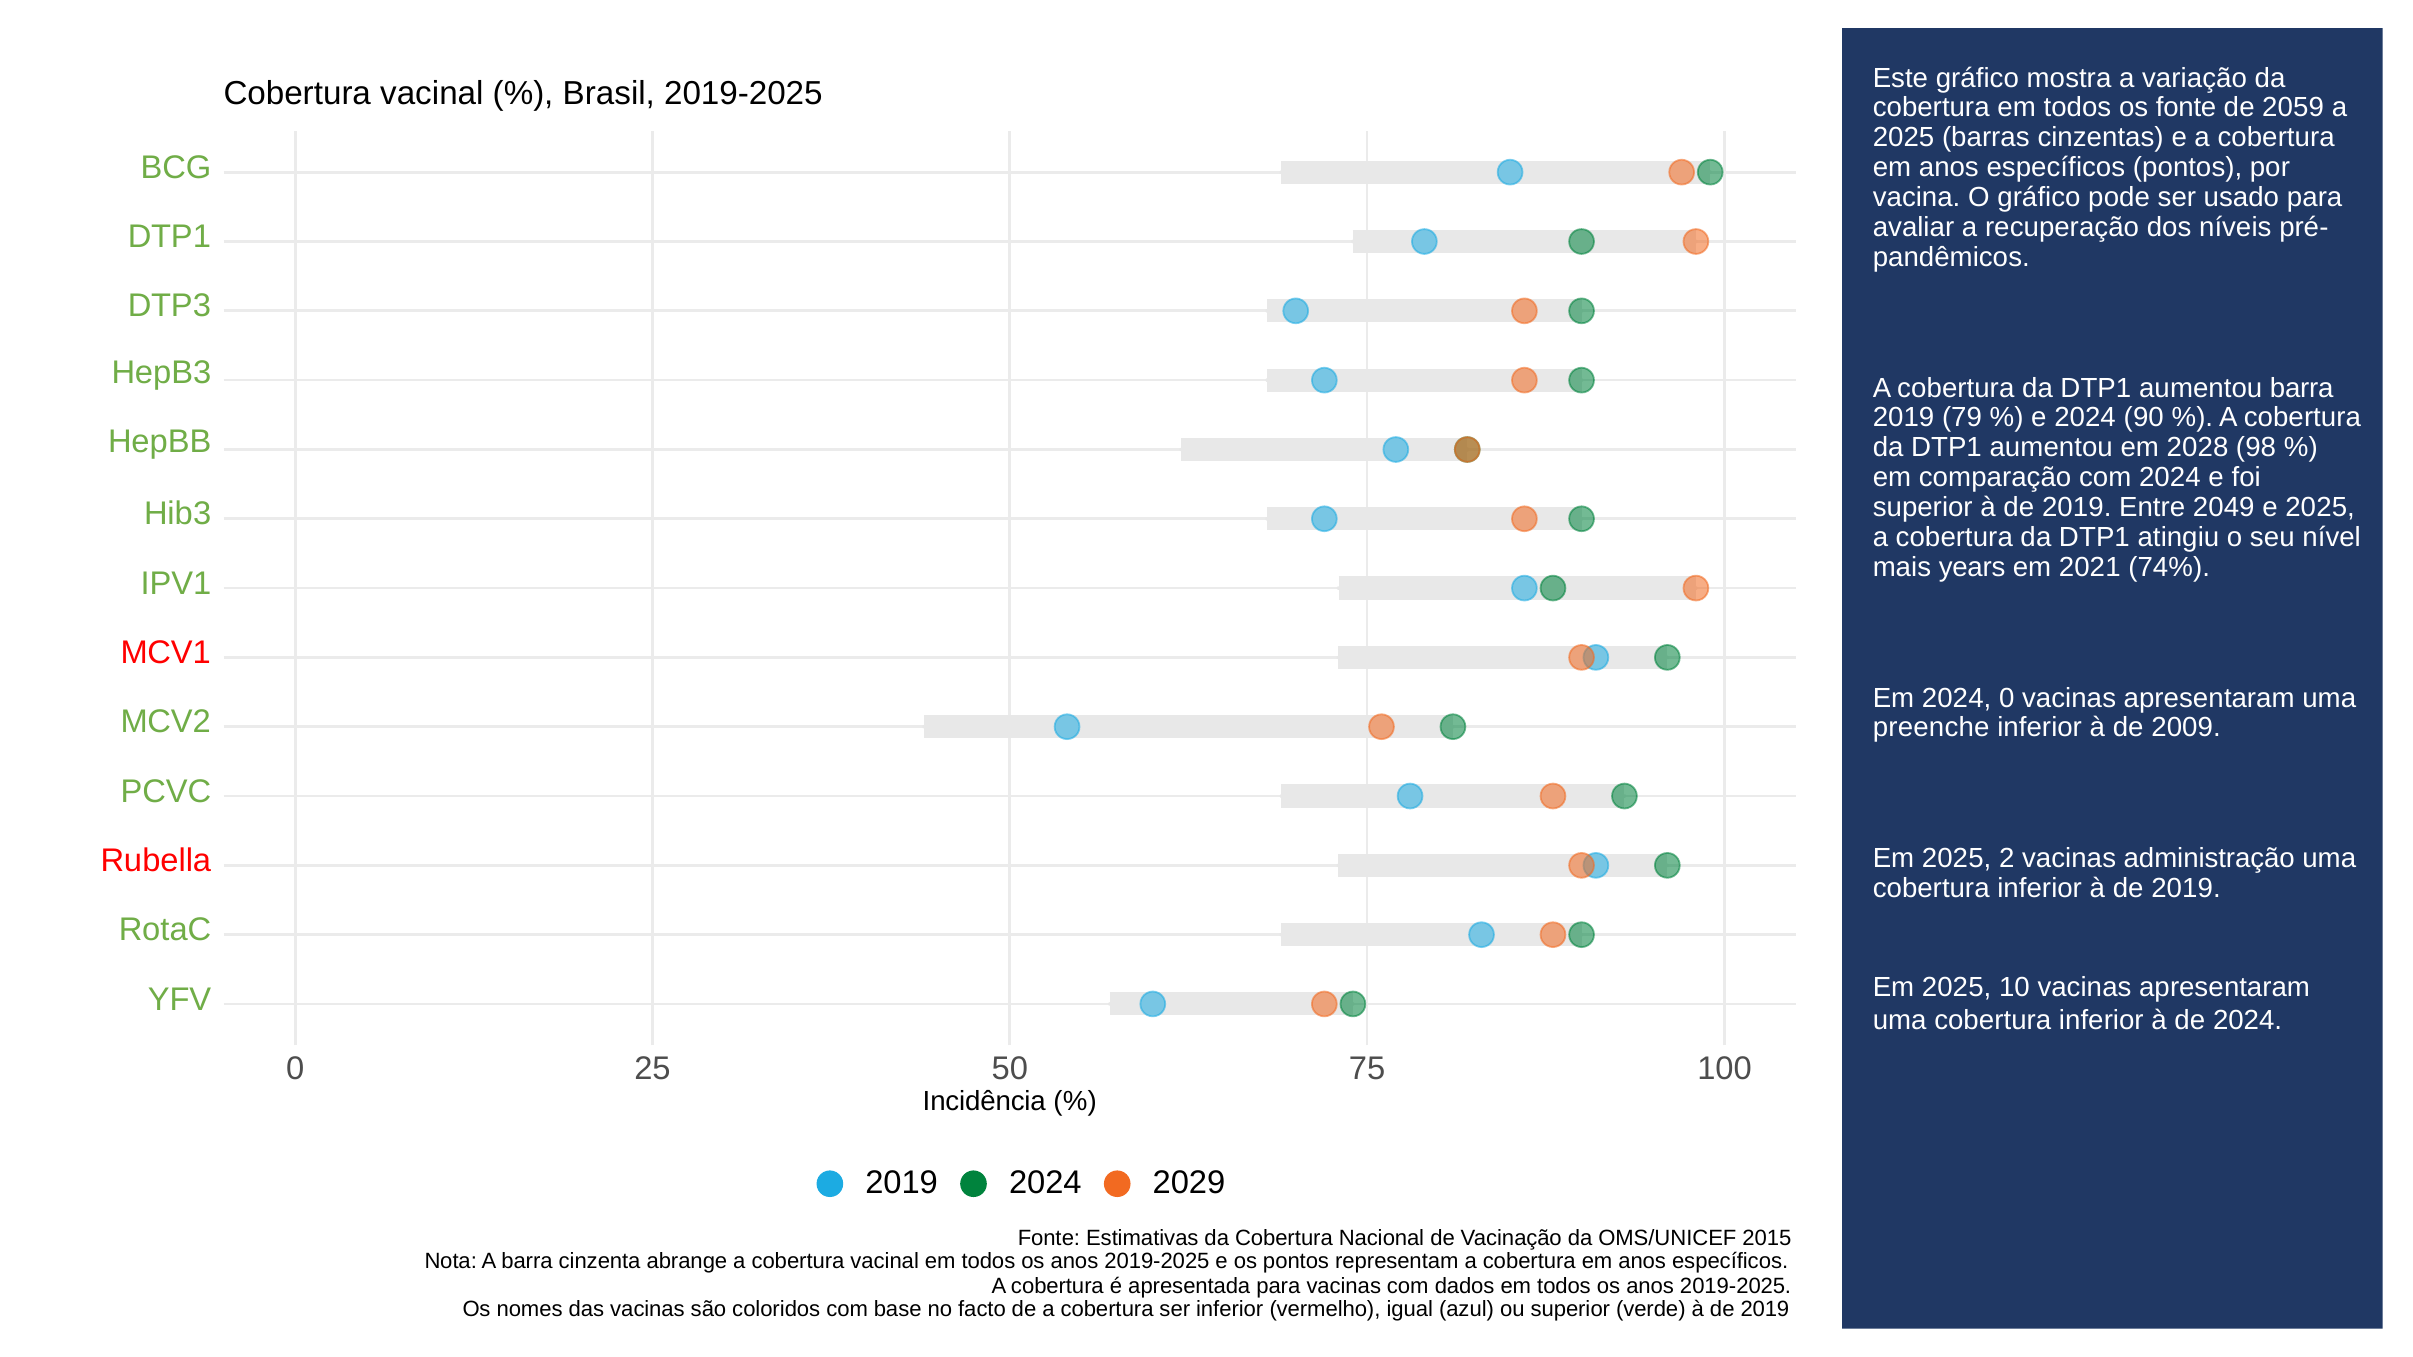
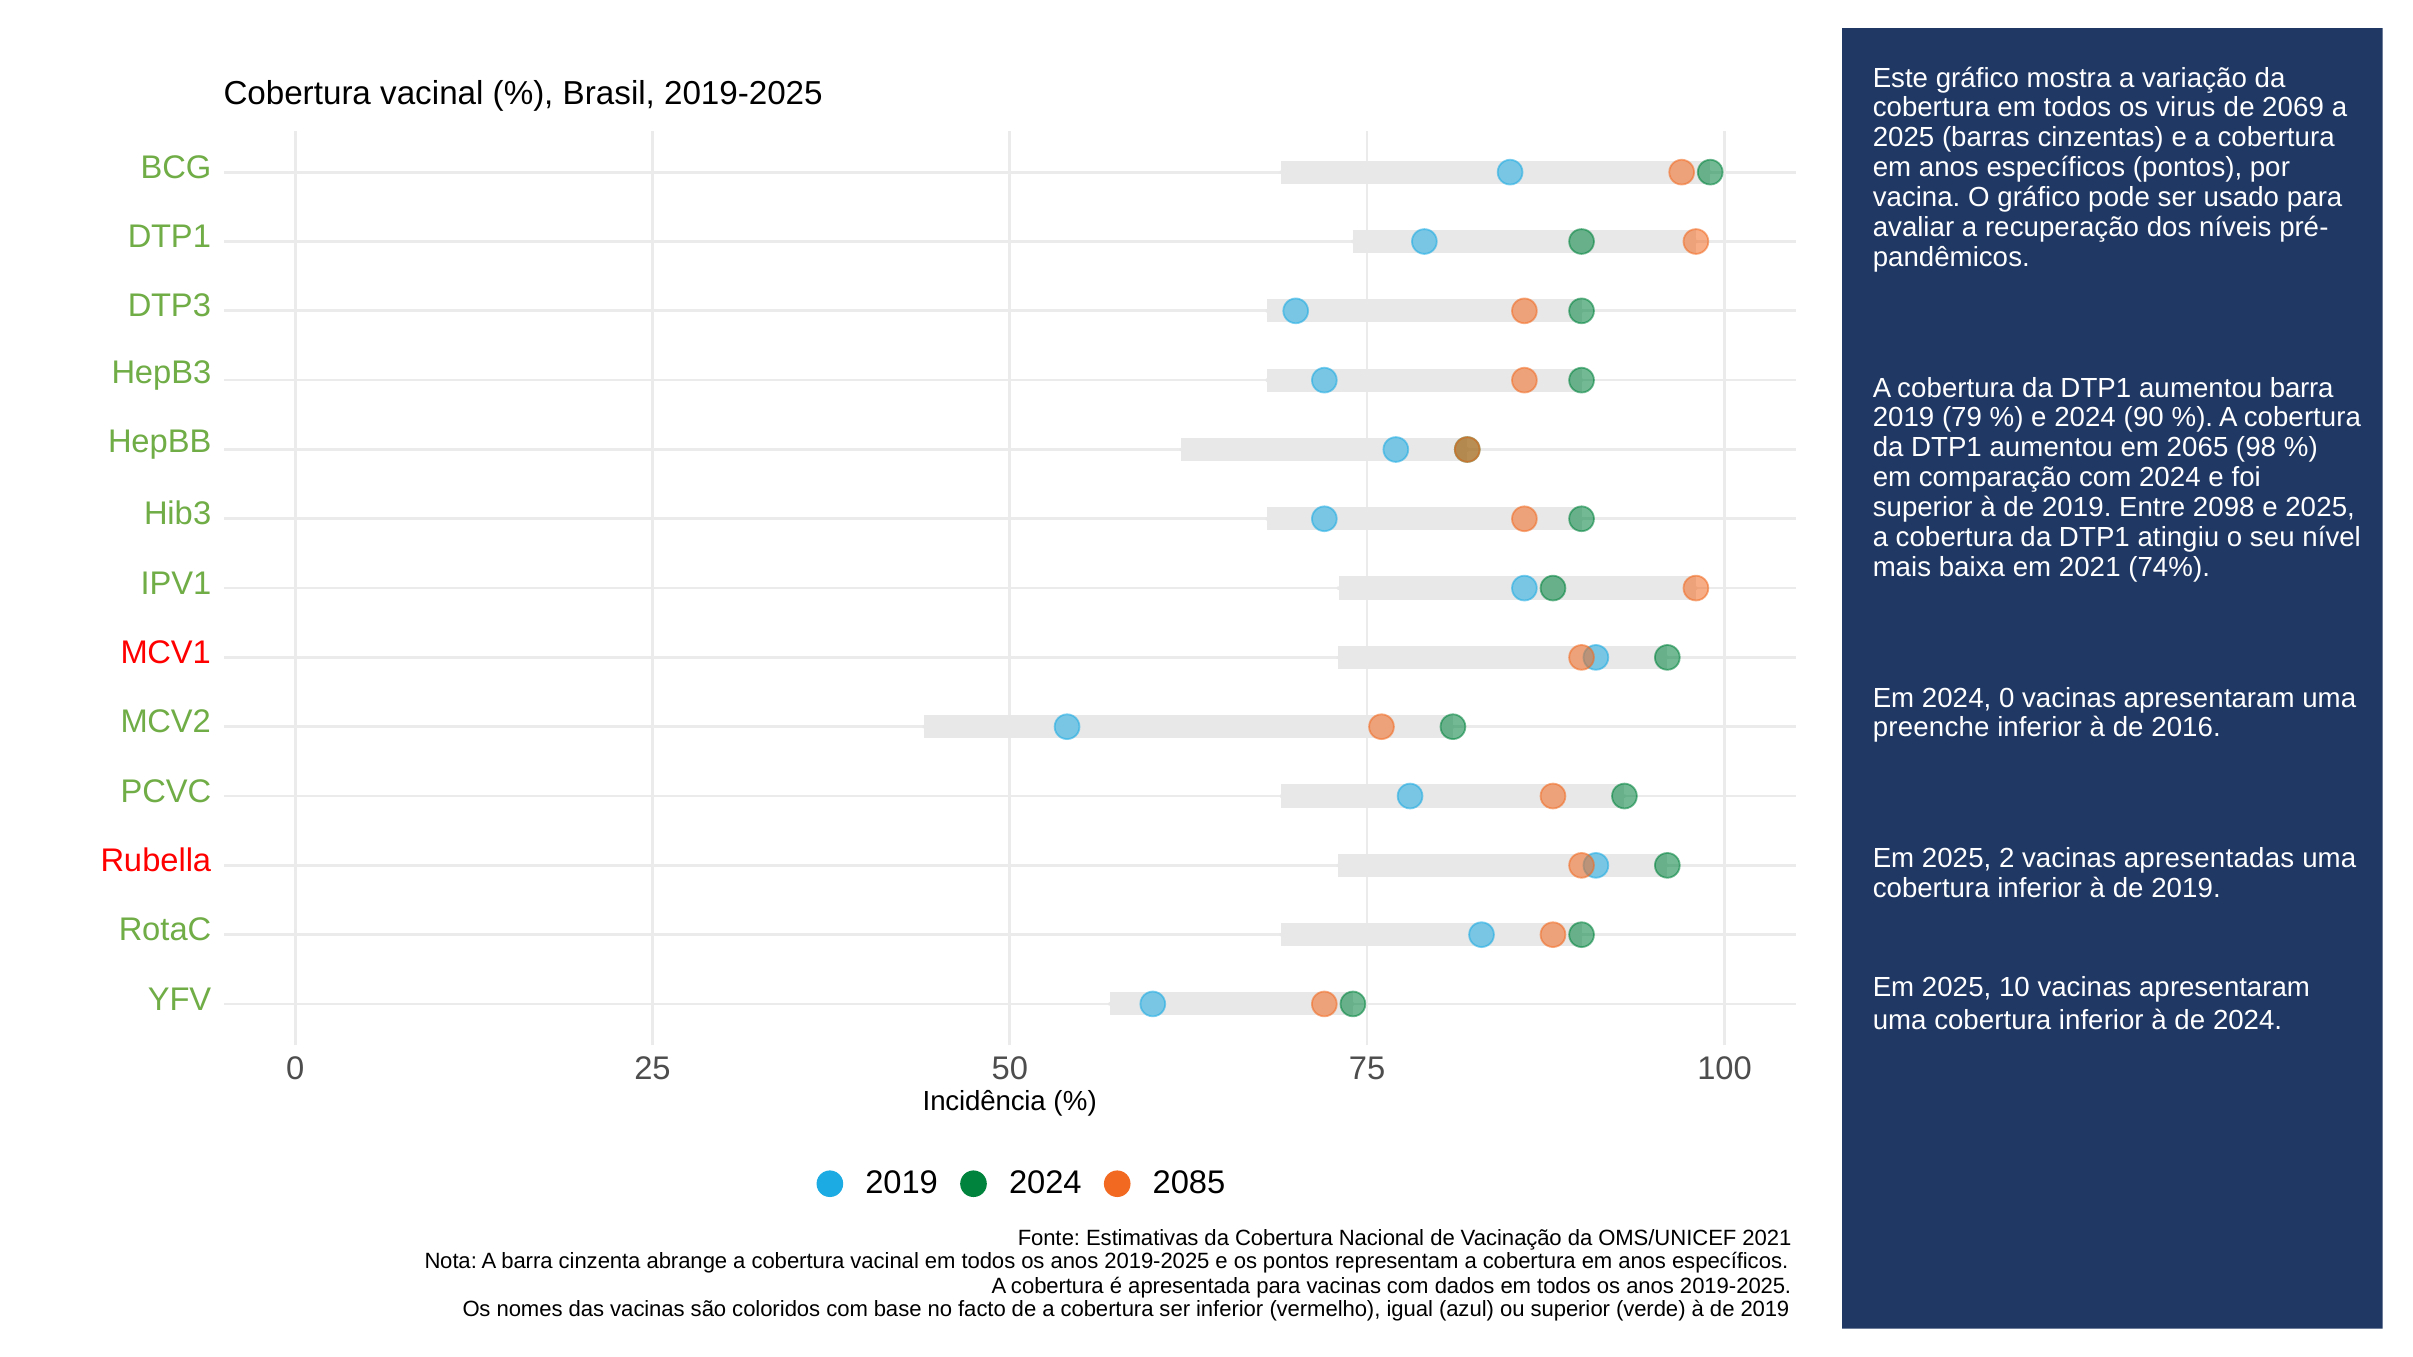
os fonte: fonte -> virus
2059: 2059 -> 2069
2028: 2028 -> 2065
2049: 2049 -> 2098
years: years -> baixa
2009: 2009 -> 2016
administração: administração -> apresentadas
2029: 2029 -> 2085
OMS/UNICEF 2015: 2015 -> 2021
